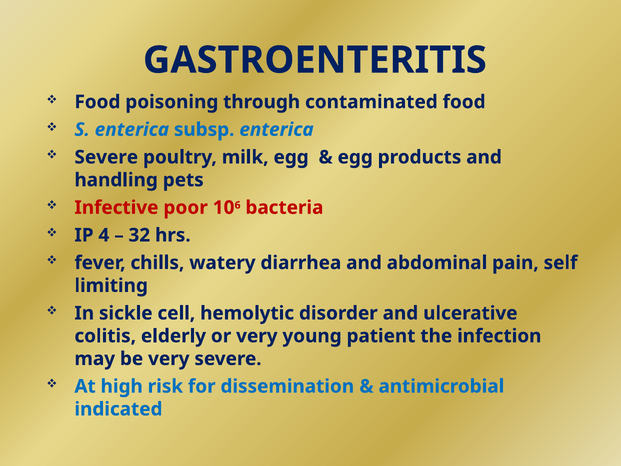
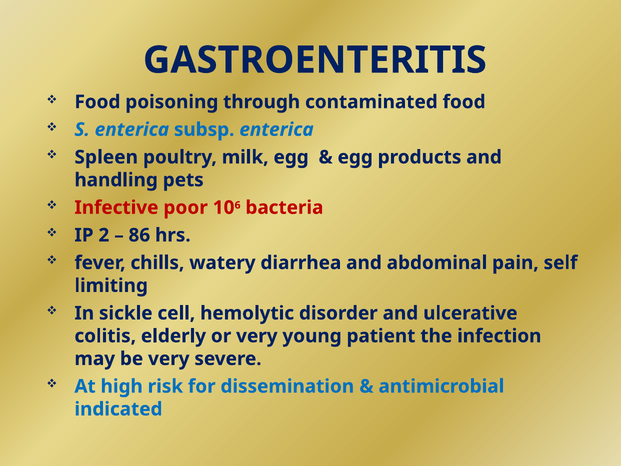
Severe at (106, 157): Severe -> Spleen
4: 4 -> 2
32: 32 -> 86
